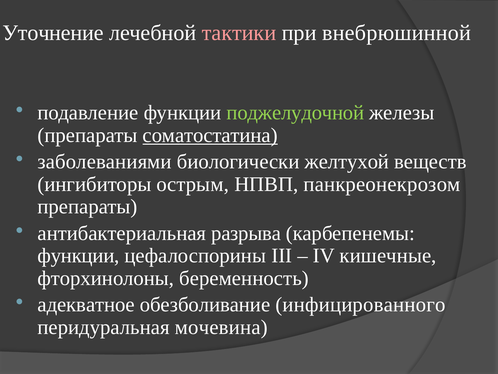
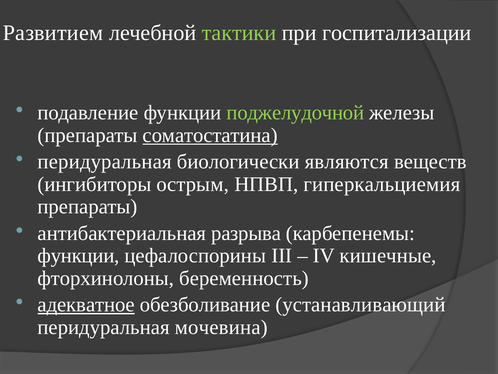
Уточнение: Уточнение -> Развитием
тактики colour: pink -> light green
внебрюшинной: внебрюшинной -> госпитализации
заболеваниями at (105, 162): заболеваниями -> перидуральная
желтухой: желтухой -> являются
панкреонекрозом: панкреонекрозом -> гиперкальциемия
адекватное underline: none -> present
инфицированного: инфицированного -> устанавливающий
